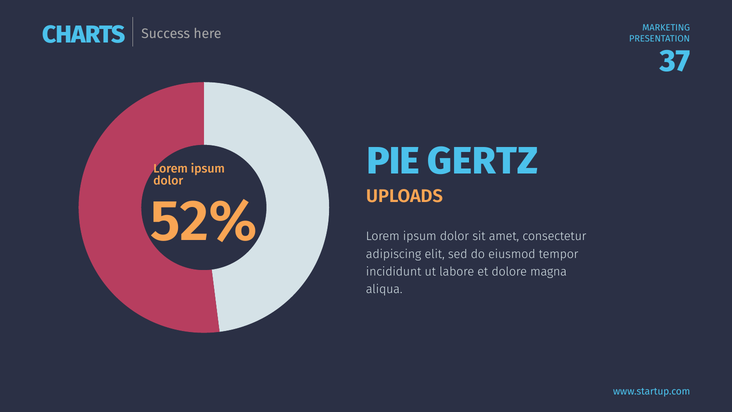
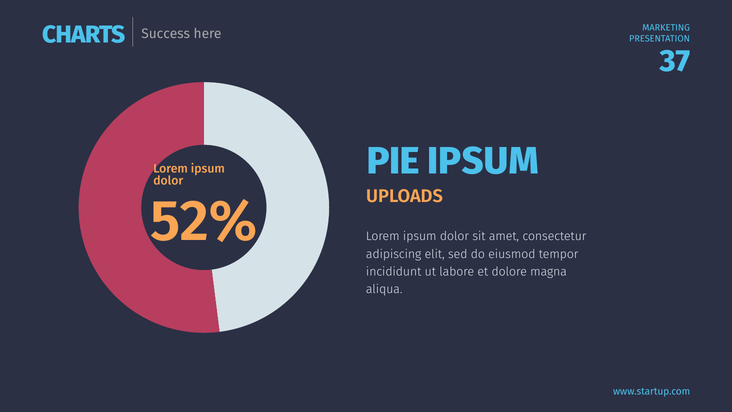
PIE GERTZ: GERTZ -> IPSUM
